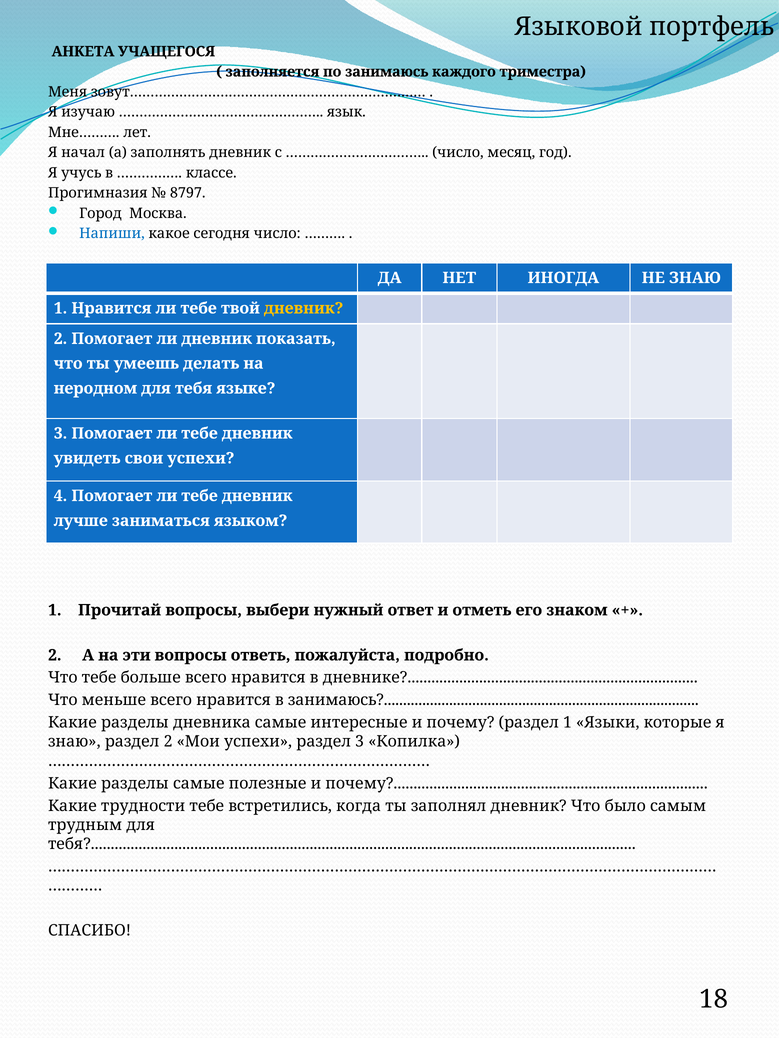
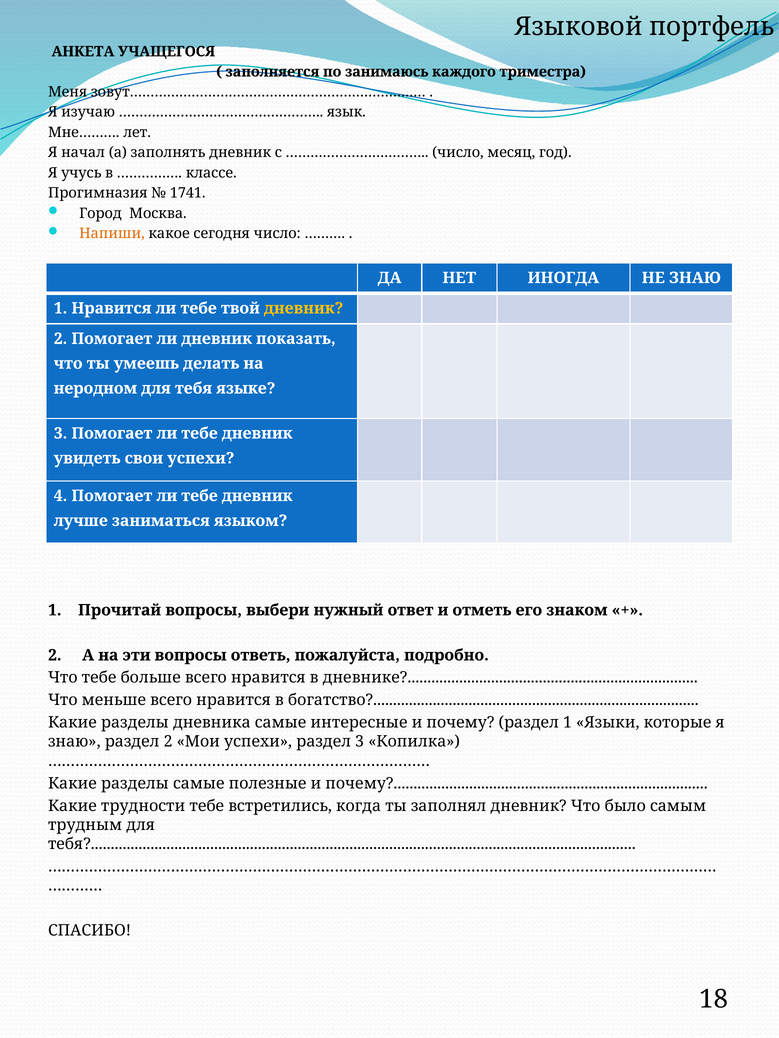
8797: 8797 -> 1741
Напиши colour: blue -> orange
в занимаюсь: занимаюсь -> богатство
